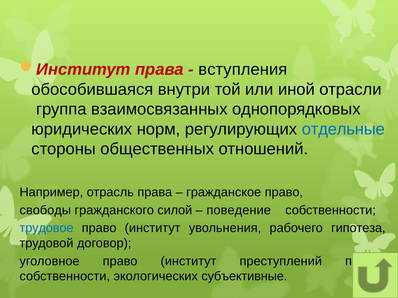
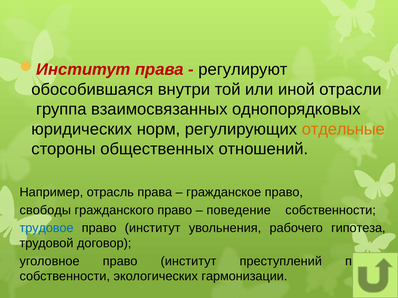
вступления: вступления -> регулируют
отдельные colour: blue -> orange
гражданского силой: силой -> право
субъективные: субъективные -> гармонизации
